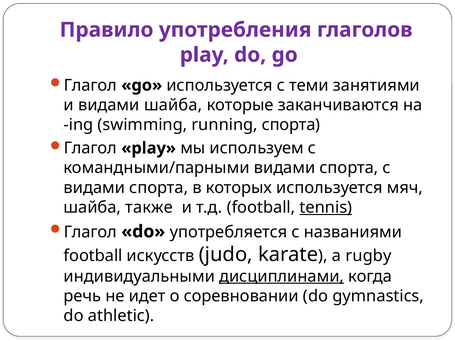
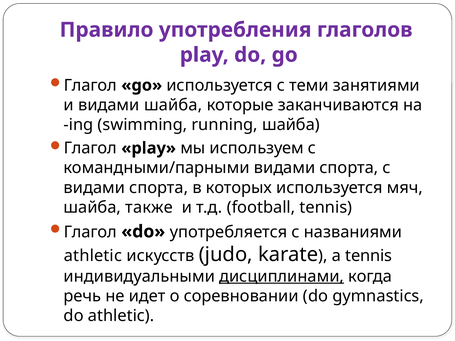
running спорта: спорта -> шайба
tennis at (326, 208) underline: present -> none
football at (93, 256): football -> athletic
а rugby: rugby -> tennis
